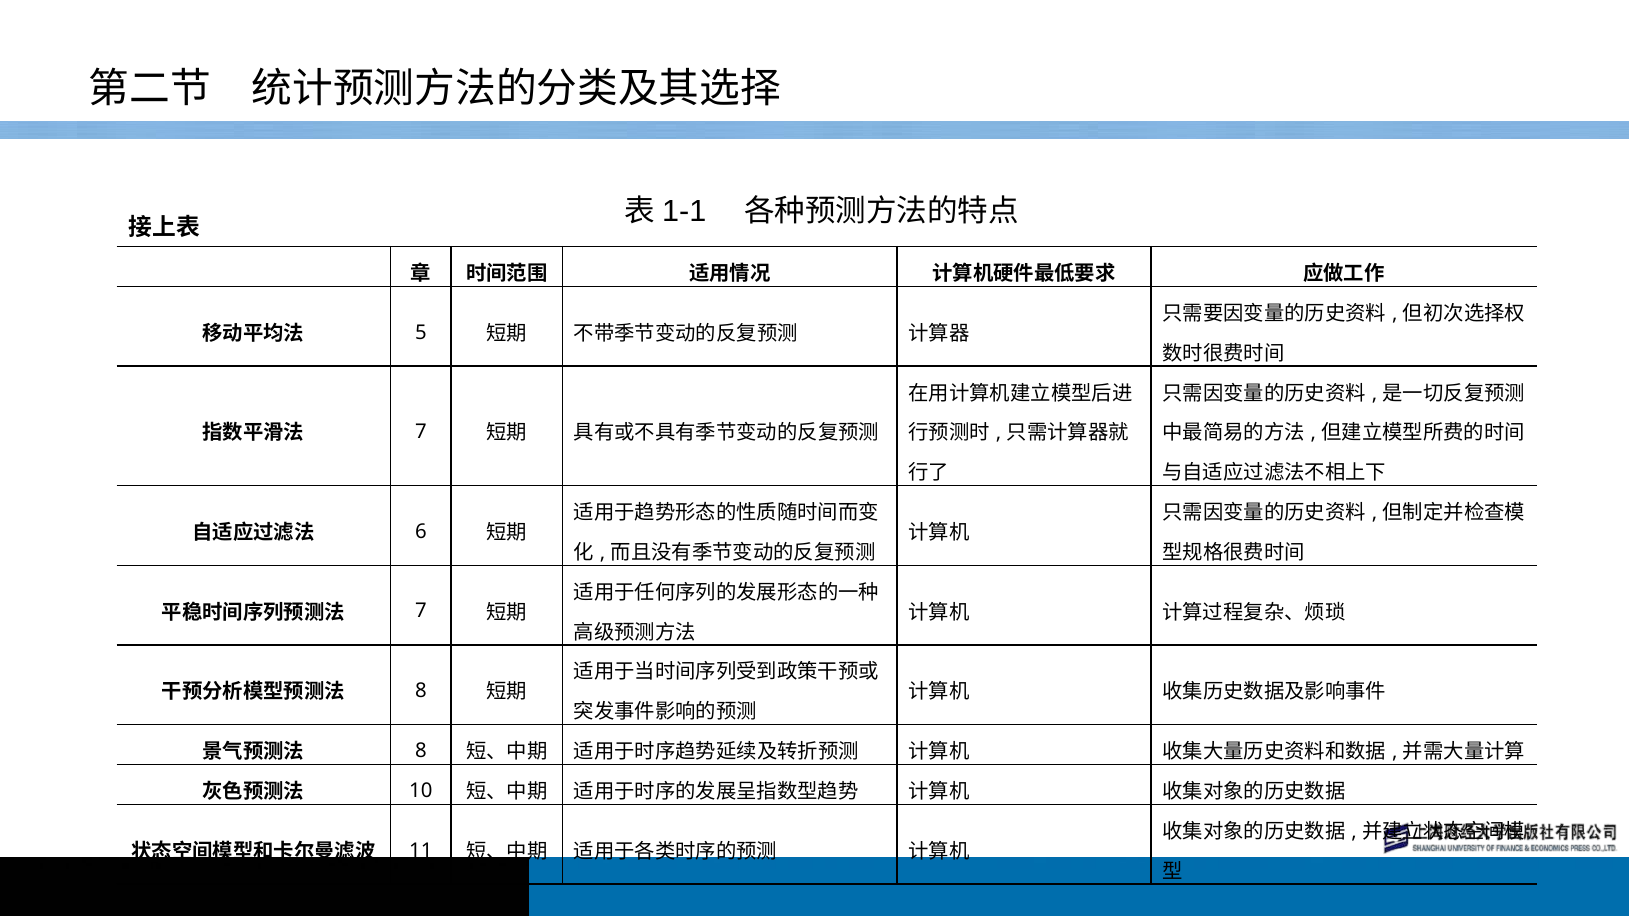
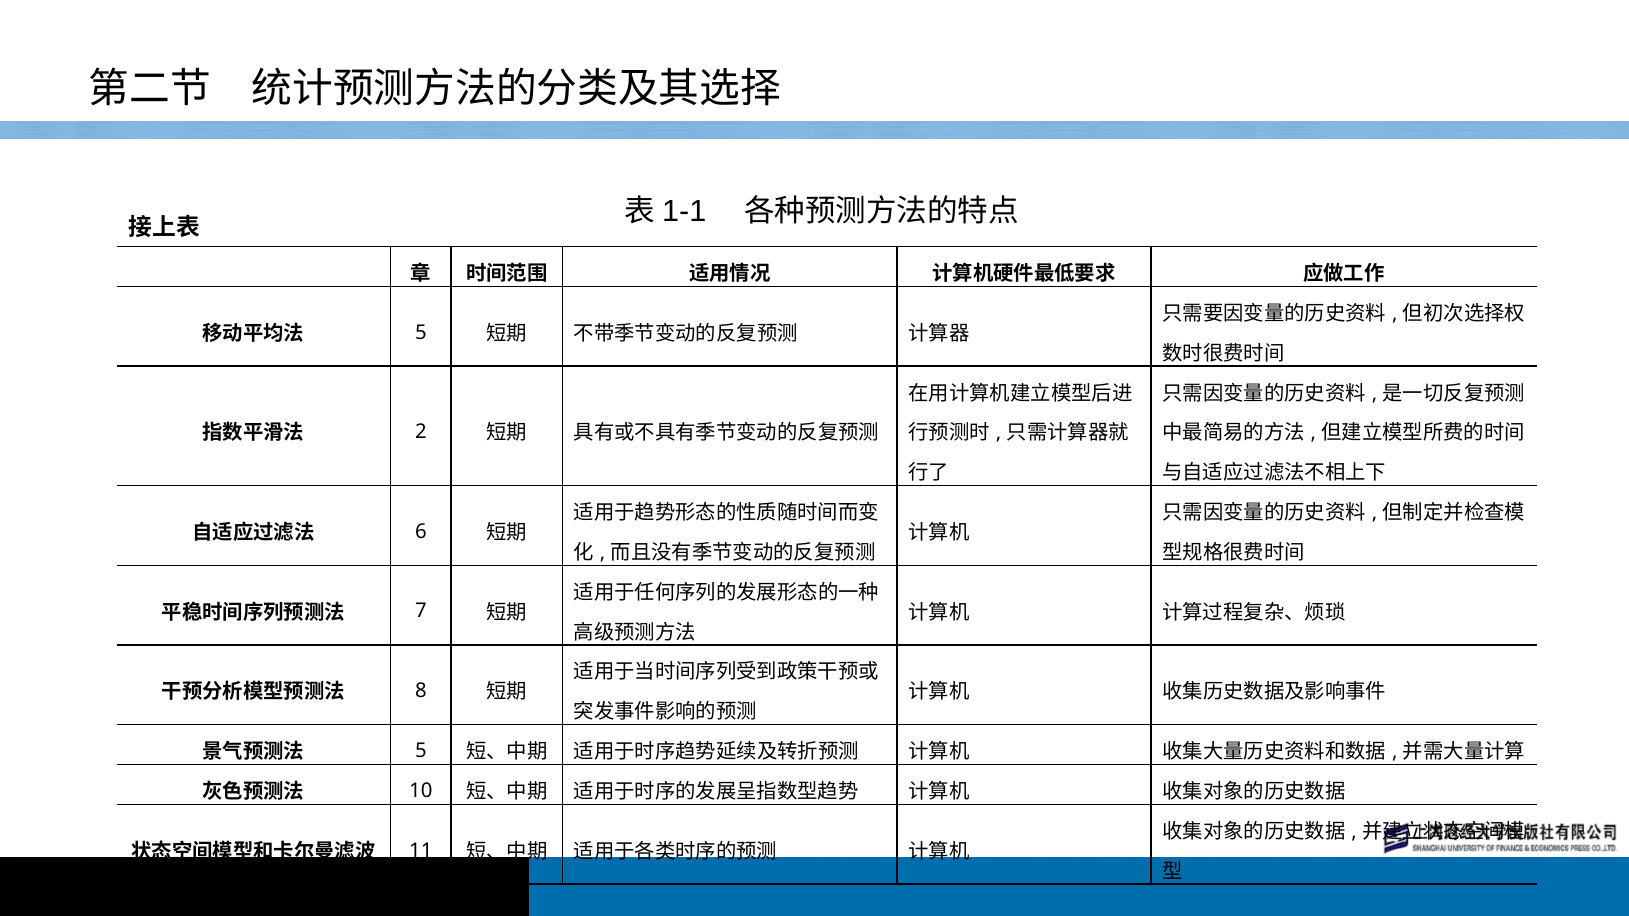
7 at (421, 432): 7 -> 2
8 at (421, 751): 8 -> 5
